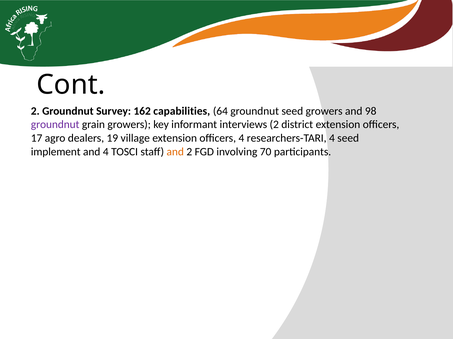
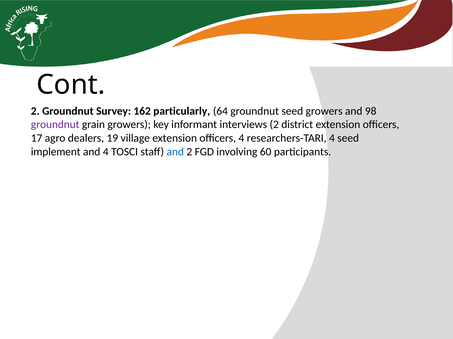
capabilities: capabilities -> particularly
and at (175, 152) colour: orange -> blue
70: 70 -> 60
